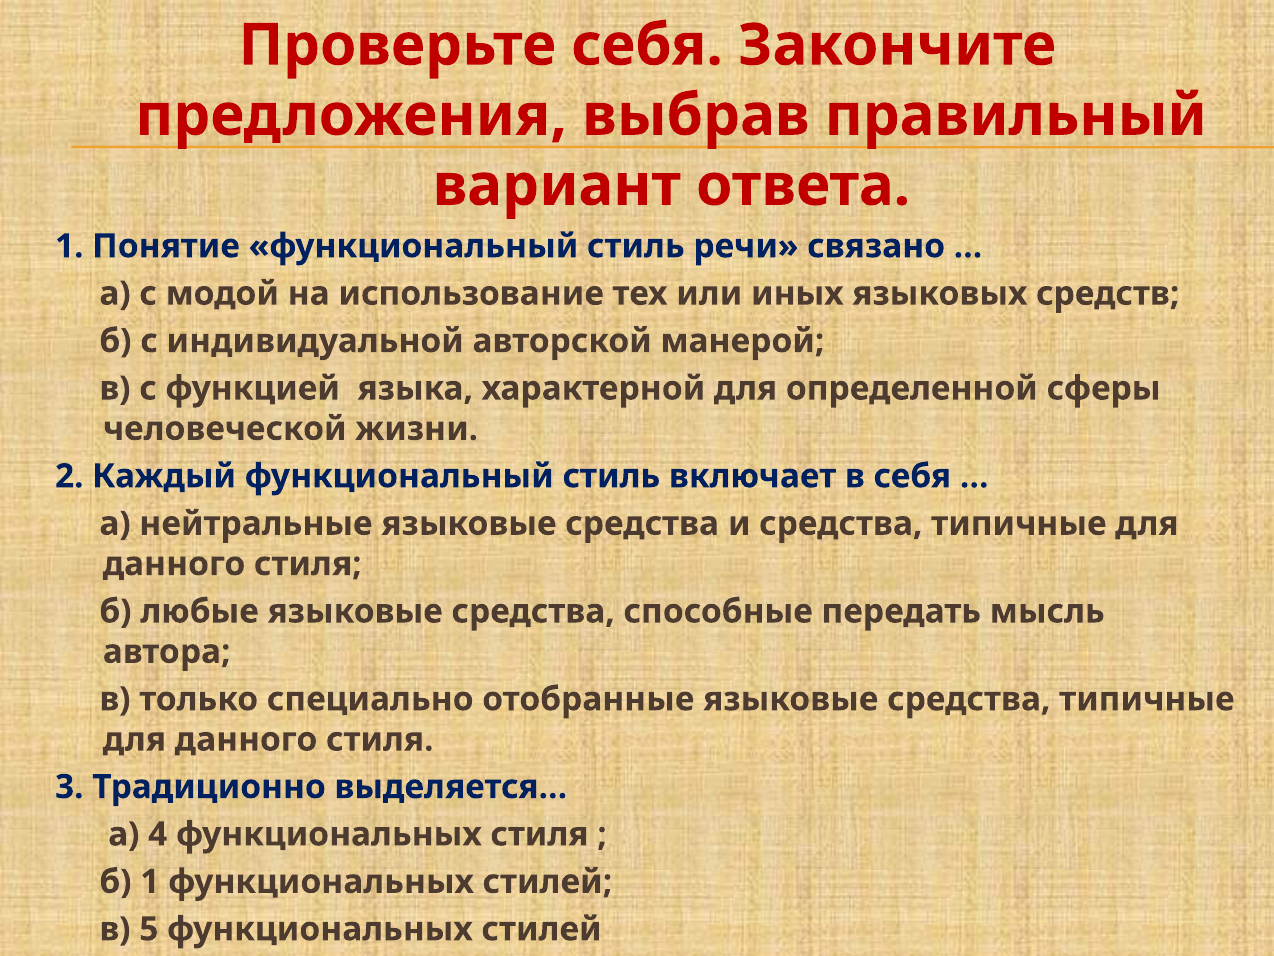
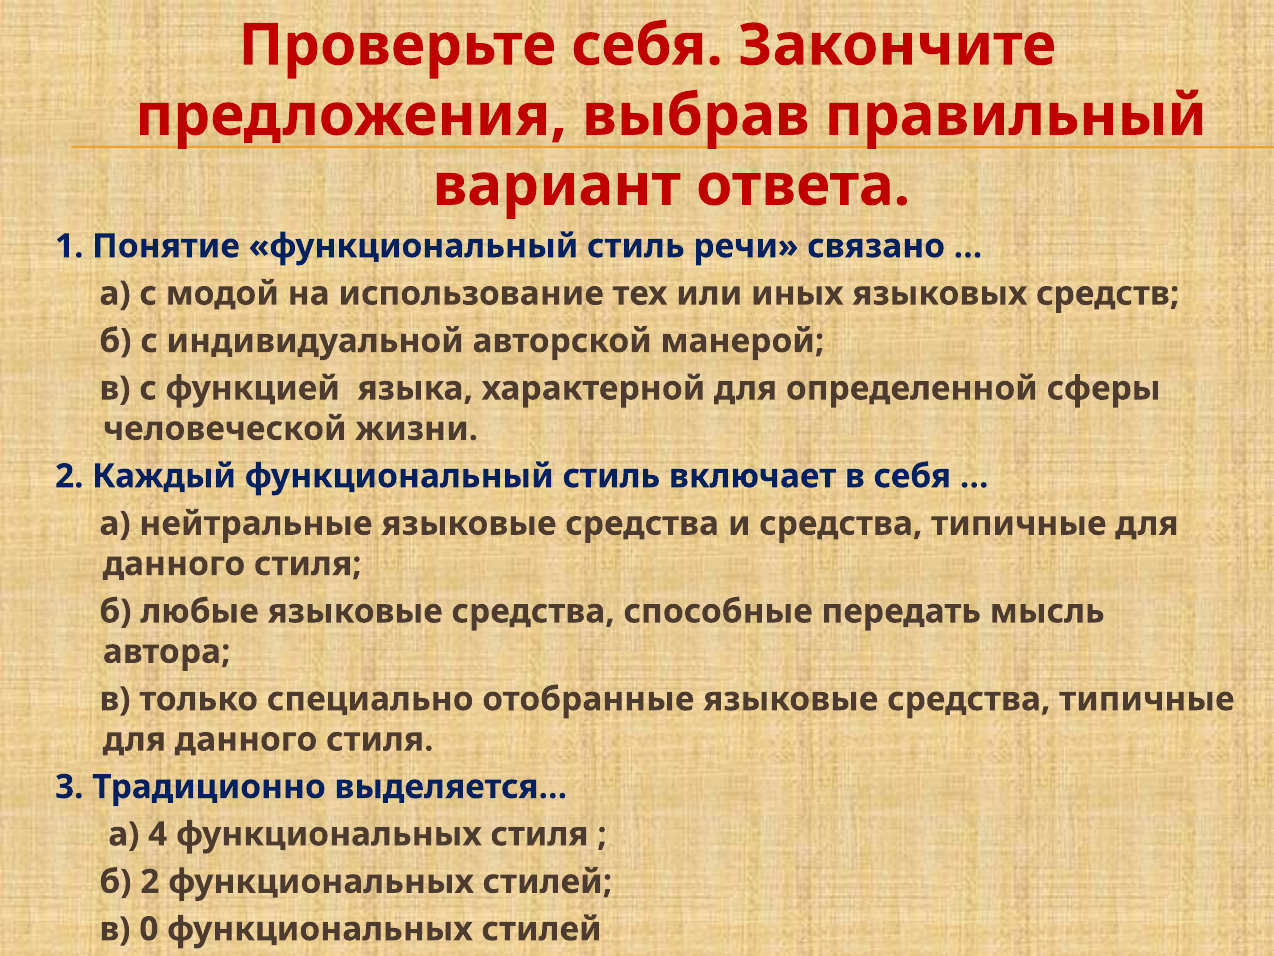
б 1: 1 -> 2
5: 5 -> 0
